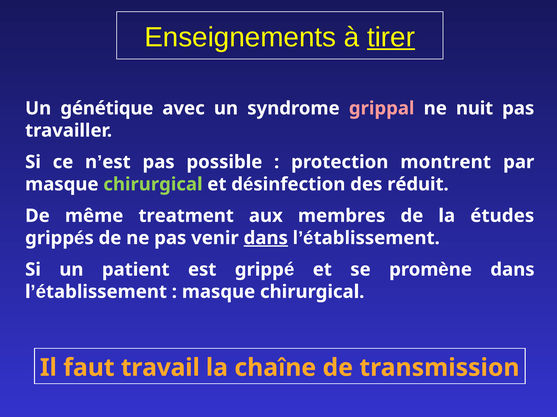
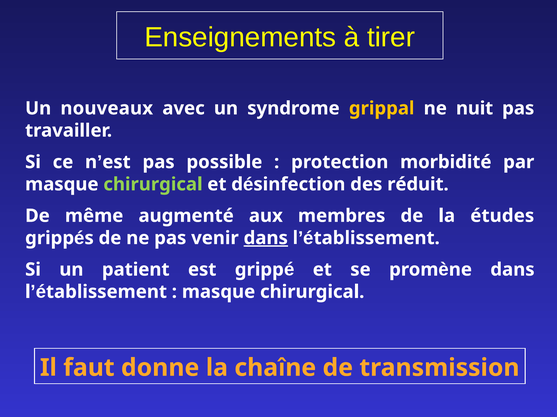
tirer underline: present -> none
génétique: génétique -> nouveaux
grippal colour: pink -> yellow
montrent: montrent -> morbidité
treatment: treatment -> augmenté
travail: travail -> donne
